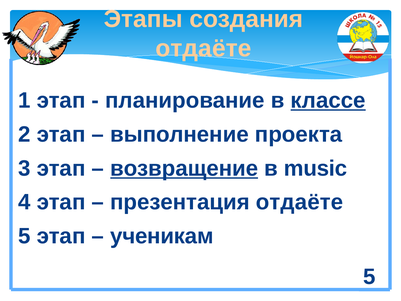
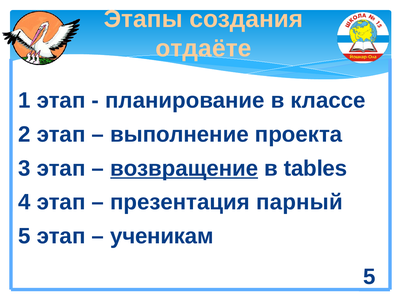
классе underline: present -> none
music: music -> tables
презентация отдаёте: отдаёте -> парный
